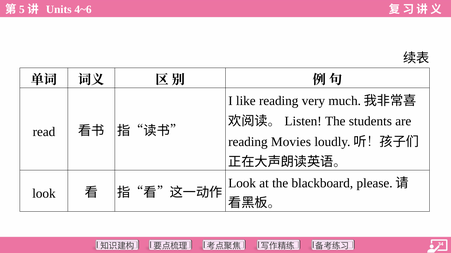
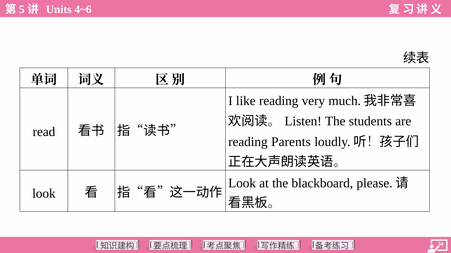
Movies: Movies -> Parents
